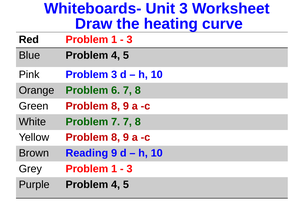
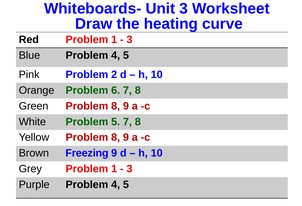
Problem 3: 3 -> 2
Problem 7: 7 -> 5
Reading: Reading -> Freezing
